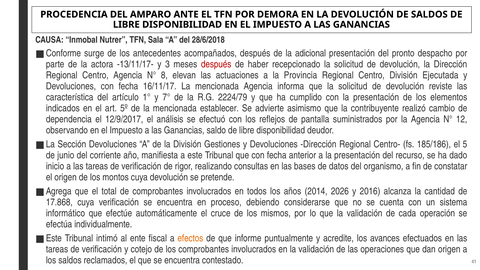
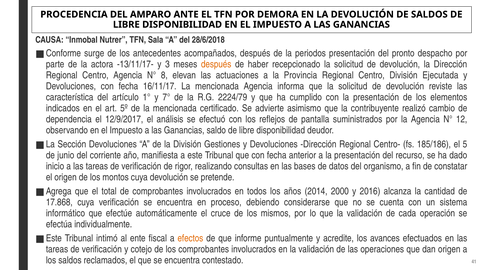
adicional: adicional -> periodos
después at (216, 64) colour: red -> orange
establecer: establecer -> certificado
2026: 2026 -> 2000
